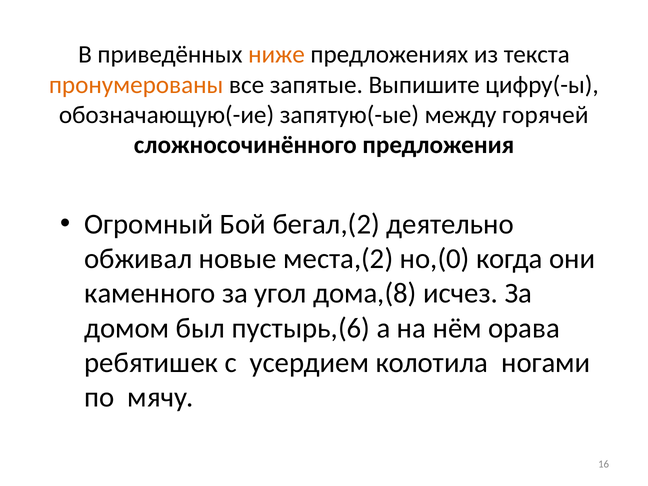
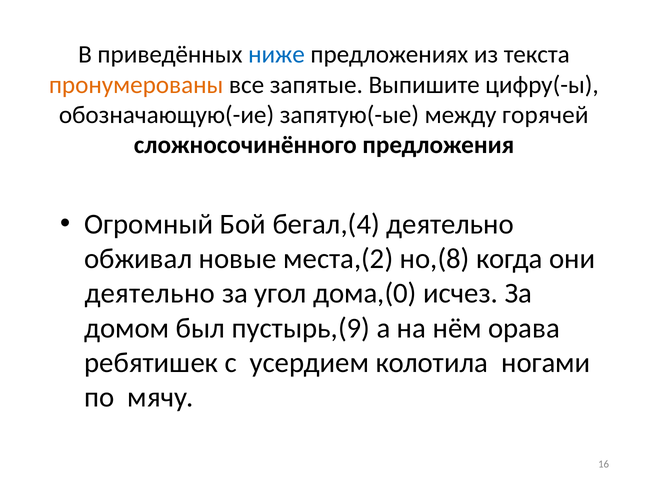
ниже colour: orange -> blue
бегал,(2: бегал,(2 -> бегал,(4
но,(0: но,(0 -> но,(8
каменного at (150, 293): каменного -> деятельно
дома,(8: дома,(8 -> дома,(0
пустырь,(6: пустырь,(6 -> пустырь,(9
